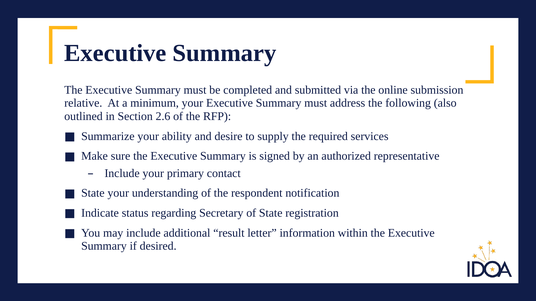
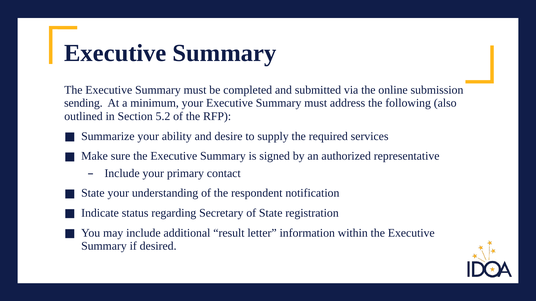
relative: relative -> sending
2.6: 2.6 -> 5.2
